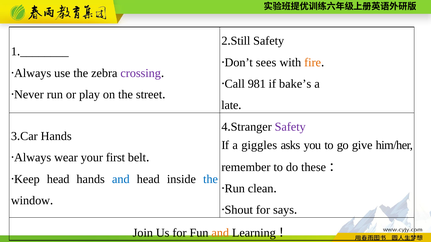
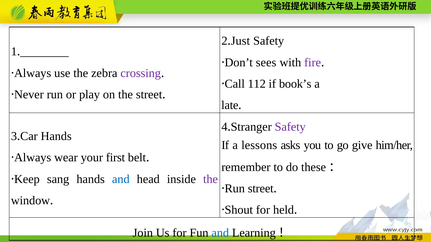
Still: Still -> Just
fire colour: orange -> purple
981: 981 -> 112
bake’s: bake’s -> book’s
giggles: giggles -> lessons
head at (58, 179): head -> sang
the at (211, 179) colour: blue -> purple
Run clean: clean -> street
says: says -> held
and at (220, 233) colour: orange -> blue
